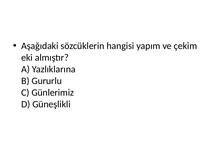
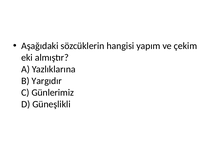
Gururlu: Gururlu -> Yargıdır
